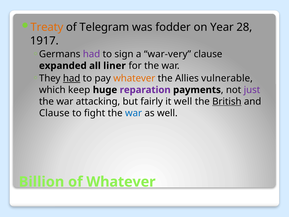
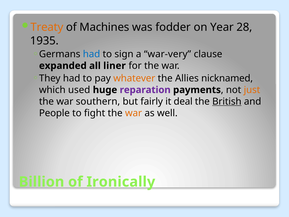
Telegram: Telegram -> Machines
1917: 1917 -> 1935
had at (92, 54) colour: purple -> blue
had at (72, 78) underline: present -> none
vulnerable: vulnerable -> nicknamed
keep: keep -> used
just colour: purple -> orange
attacking: attacking -> southern
it well: well -> deal
Clause at (54, 113): Clause -> People
war at (134, 113) colour: blue -> orange
of Whatever: Whatever -> Ironically
